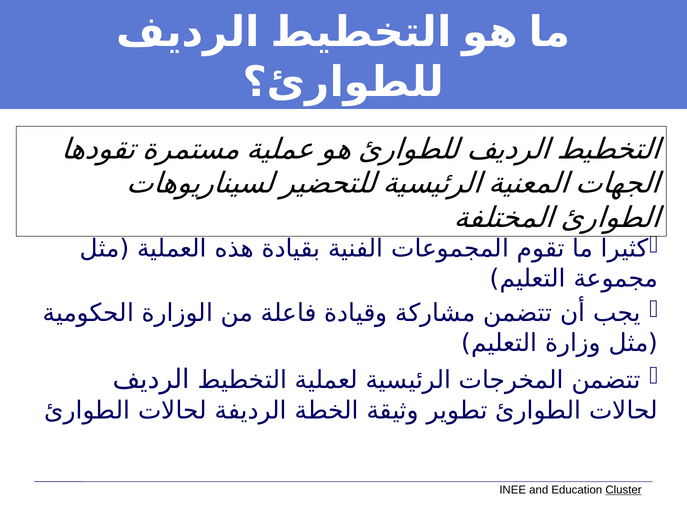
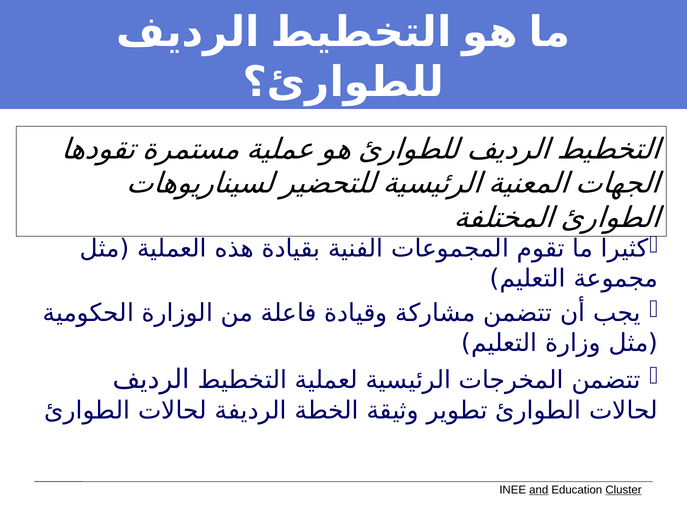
and underline: none -> present
